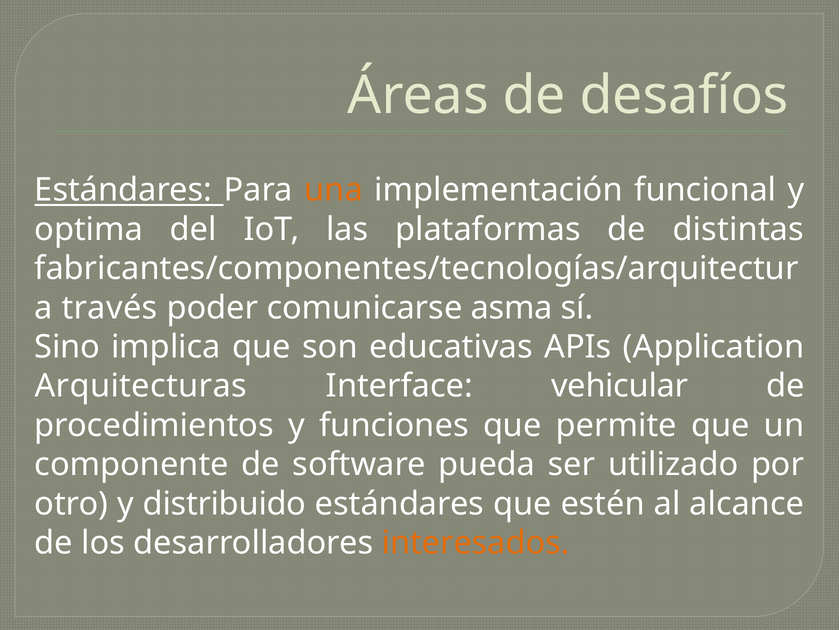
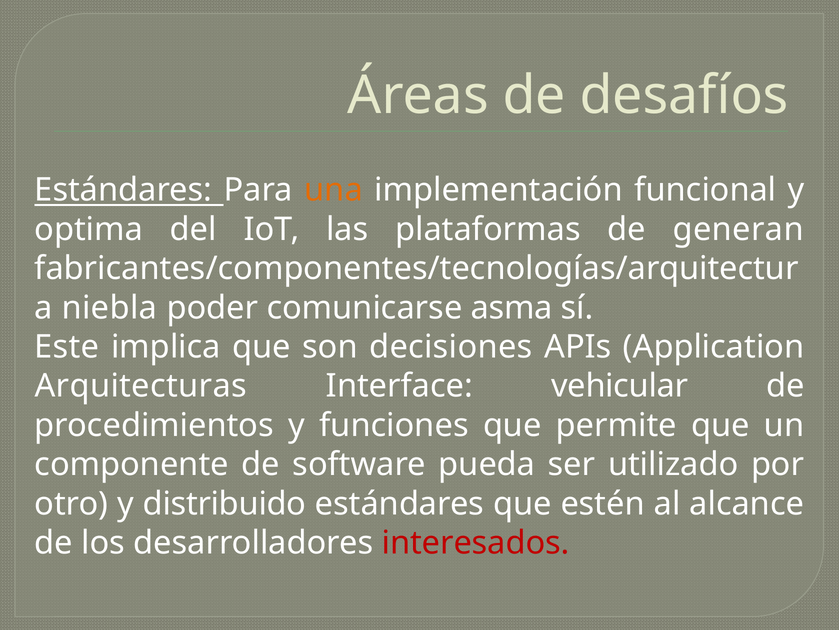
distintas: distintas -> generan
través: través -> niebla
Sino: Sino -> Este
educativas: educativas -> decisiones
interesados colour: orange -> red
